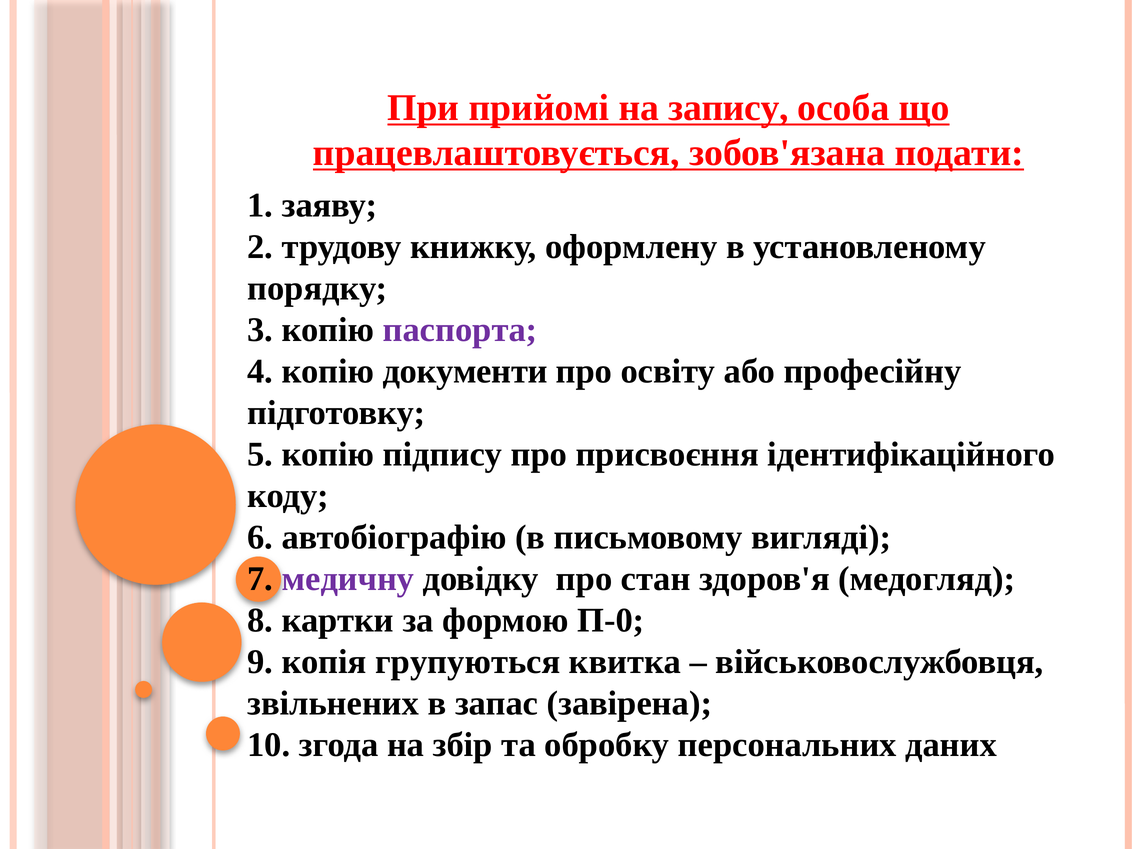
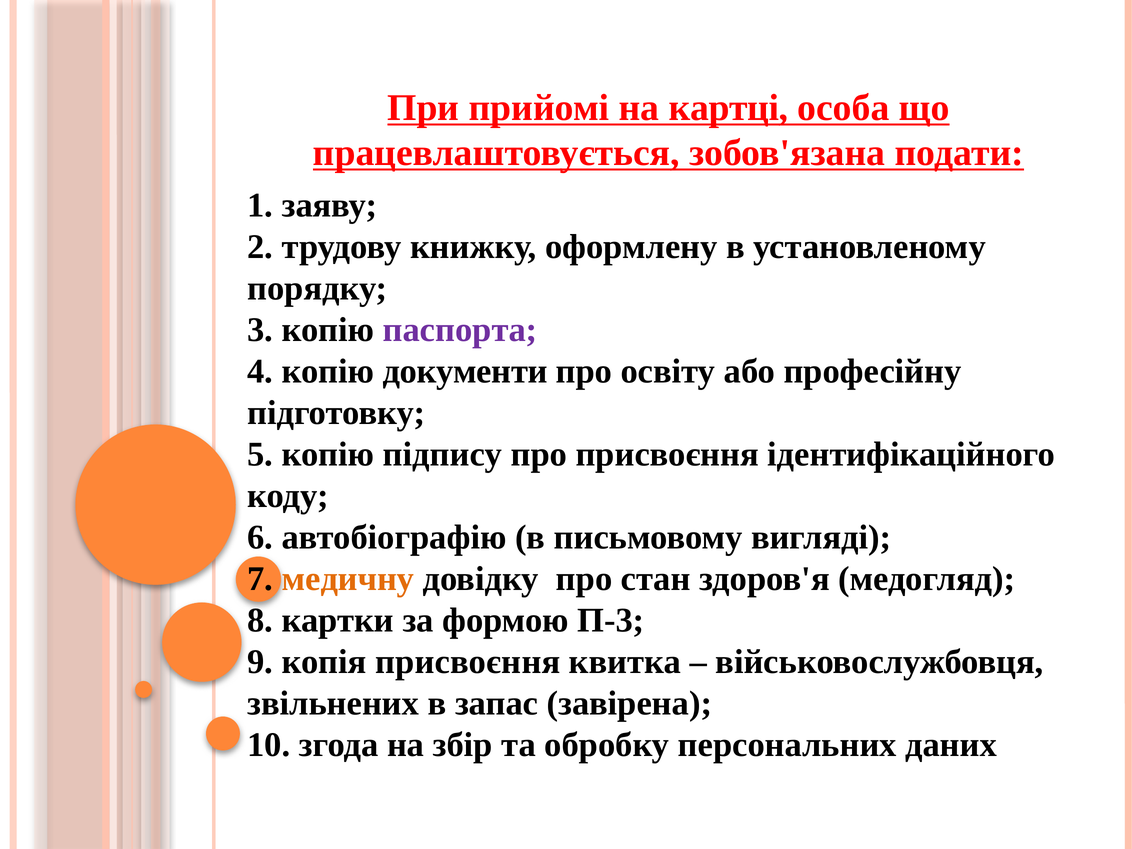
запису: запису -> картці
медичну colour: purple -> orange
П-0: П-0 -> П-3
копія групуються: групуються -> присвоєння
